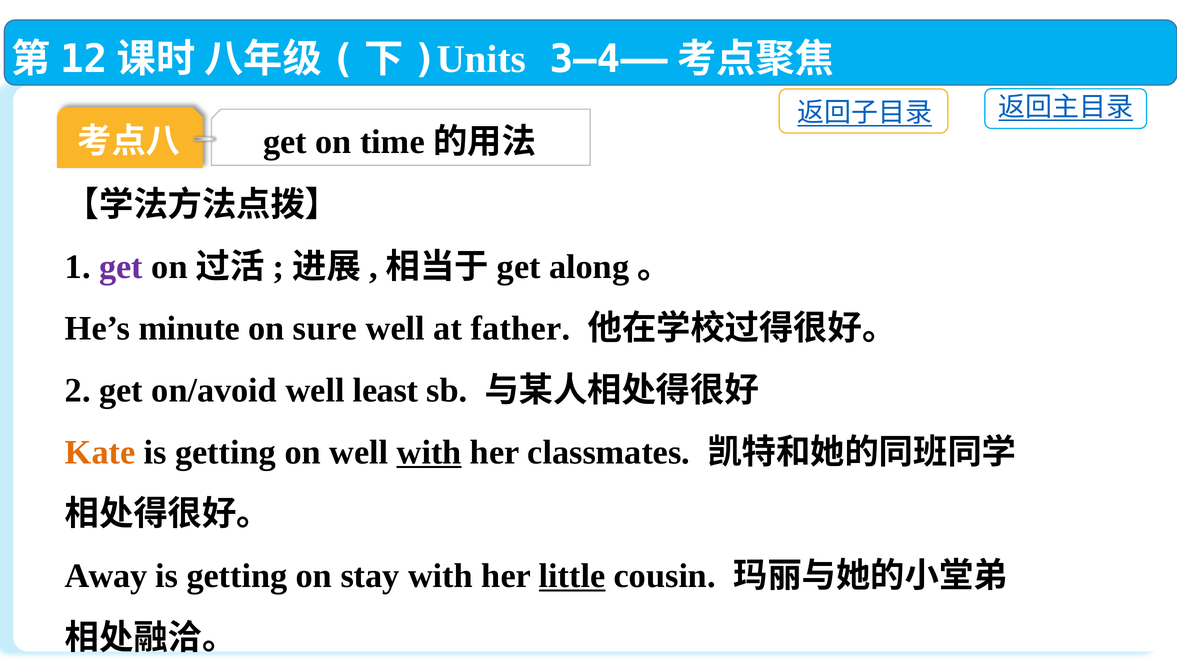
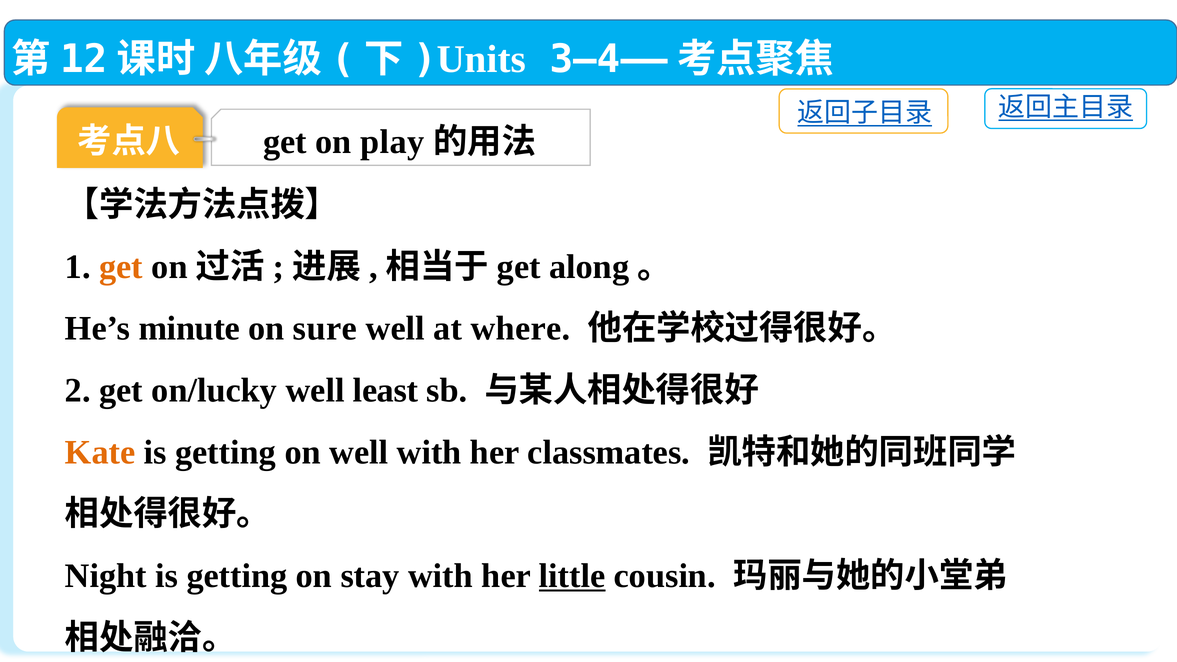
time: time -> play
get at (121, 267) colour: purple -> orange
father: father -> where
on/avoid: on/avoid -> on/lucky
with at (429, 452) underline: present -> none
Away: Away -> Night
